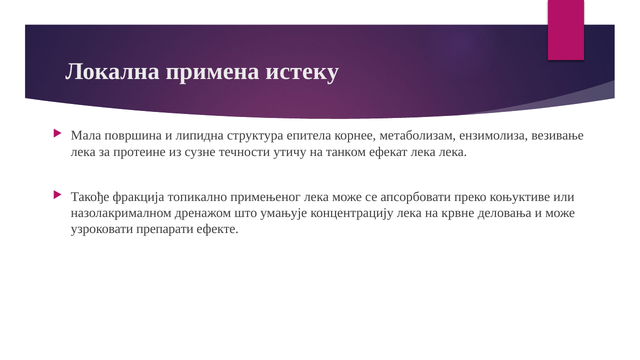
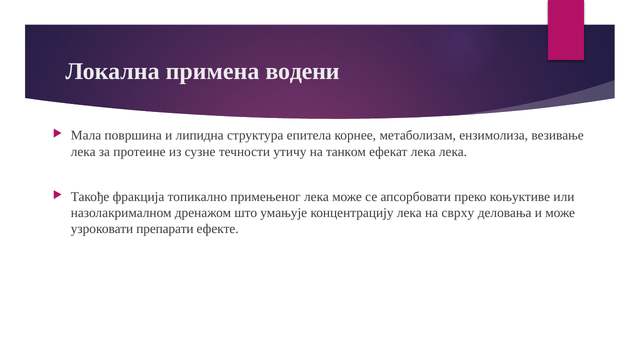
истеку: истеку -> водени
крвне: крвне -> сврху
